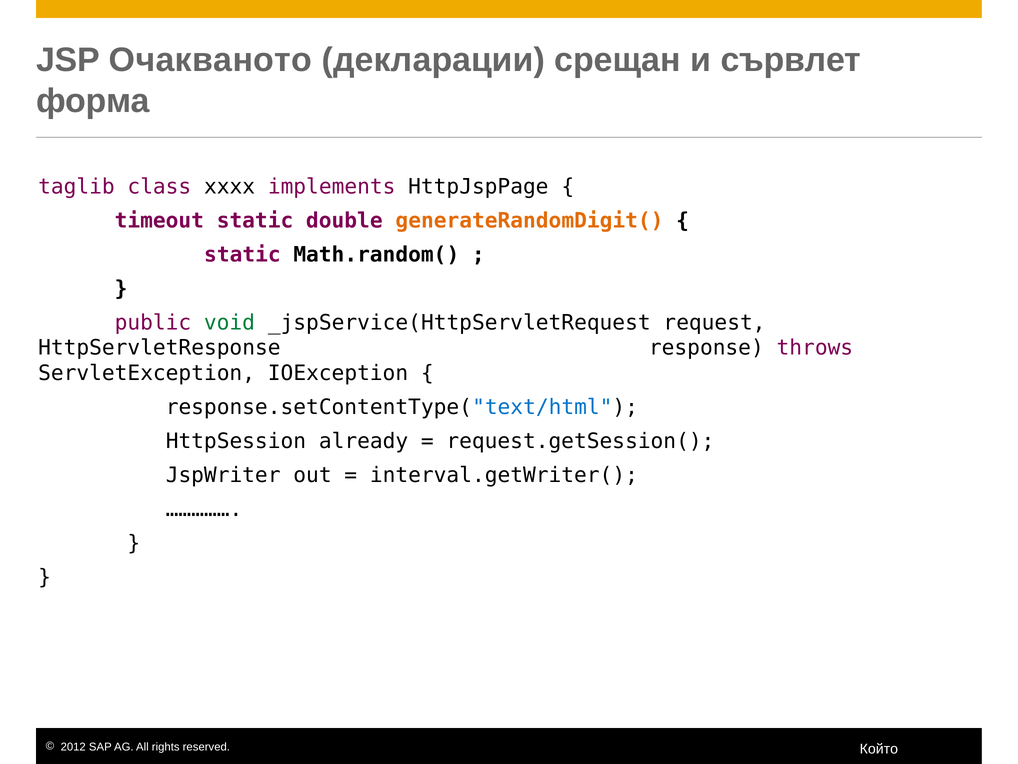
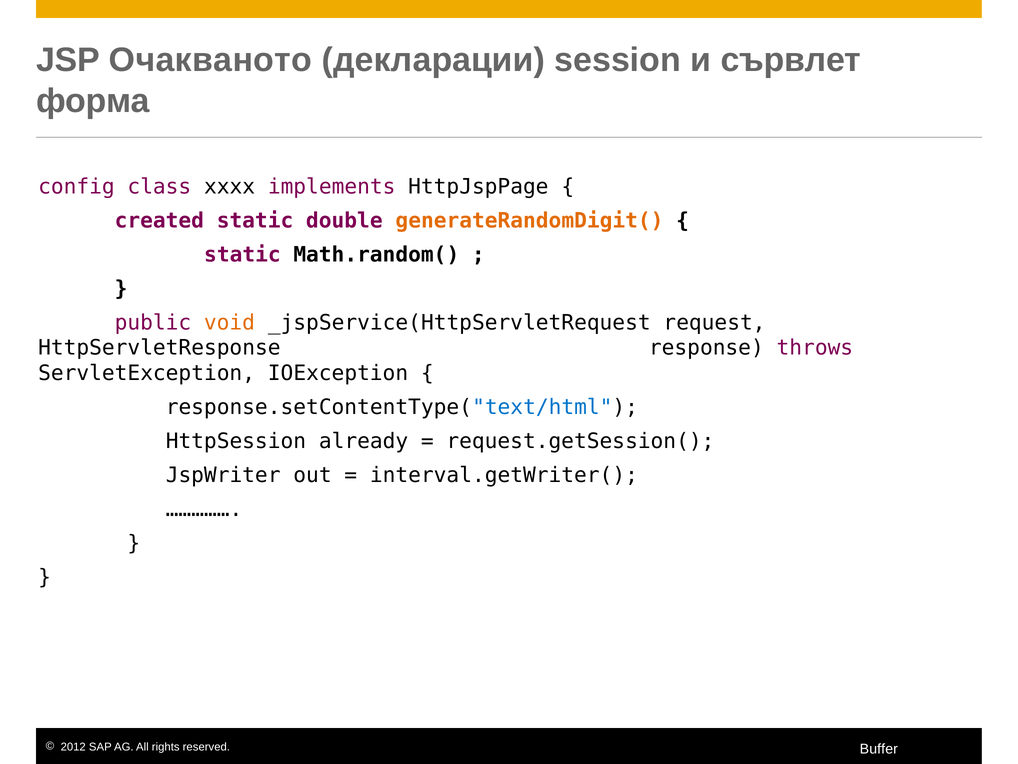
срещан: срещан -> session
taglib: taglib -> config
timeout: timeout -> created
void colour: green -> orange
Който: Който -> Buffer
